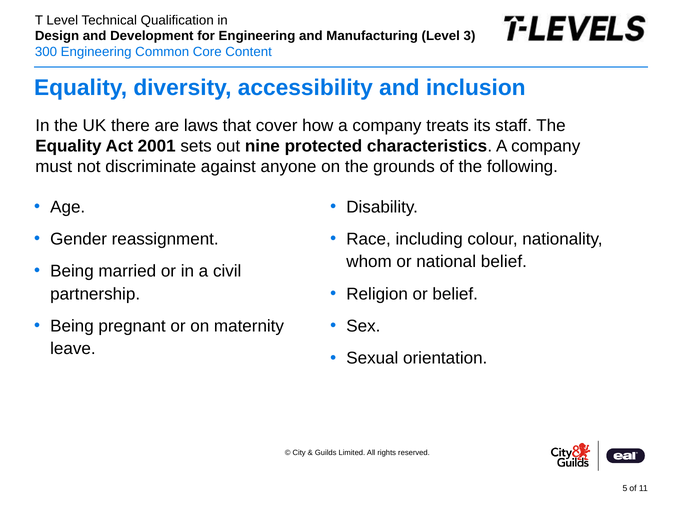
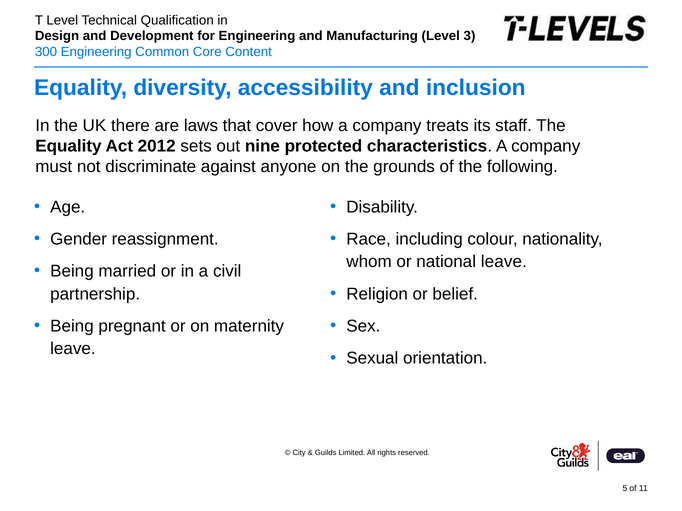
2001: 2001 -> 2012
national belief: belief -> leave
